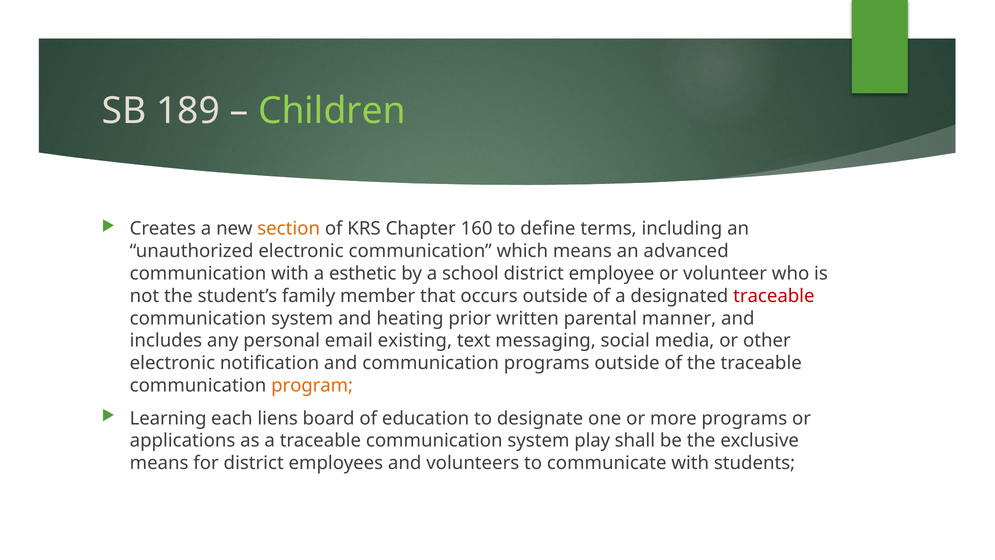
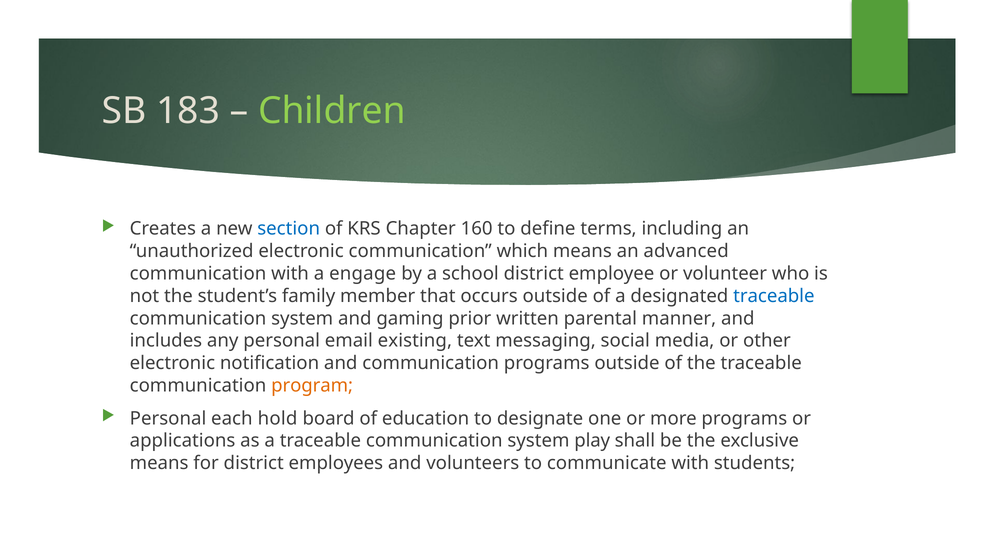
189: 189 -> 183
section colour: orange -> blue
esthetic: esthetic -> engage
traceable at (774, 296) colour: red -> blue
heating: heating -> gaming
Learning at (168, 418): Learning -> Personal
liens: liens -> hold
